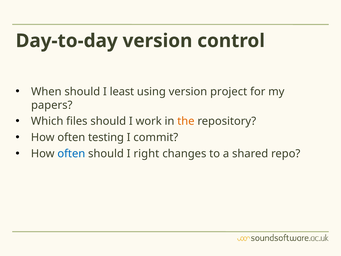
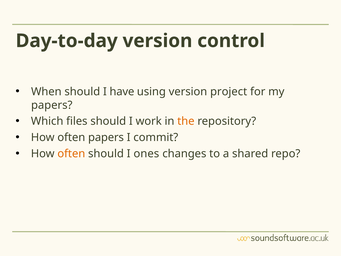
least: least -> have
often testing: testing -> papers
often at (71, 154) colour: blue -> orange
right: right -> ones
